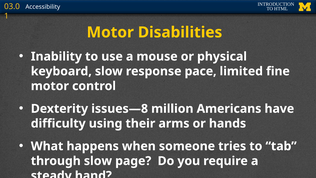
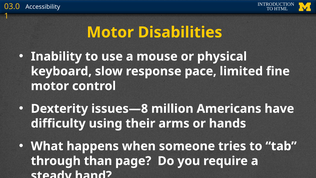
through slow: slow -> than
